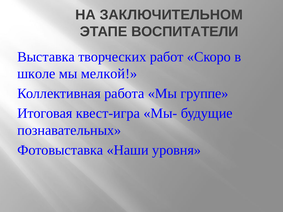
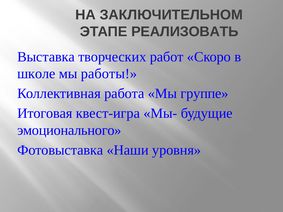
ВОСПИТАТЕЛИ: ВОСПИТАТЕЛИ -> РЕАЛИЗОВАТЬ
мелкой: мелкой -> работы
познавательных: познавательных -> эмоционального
